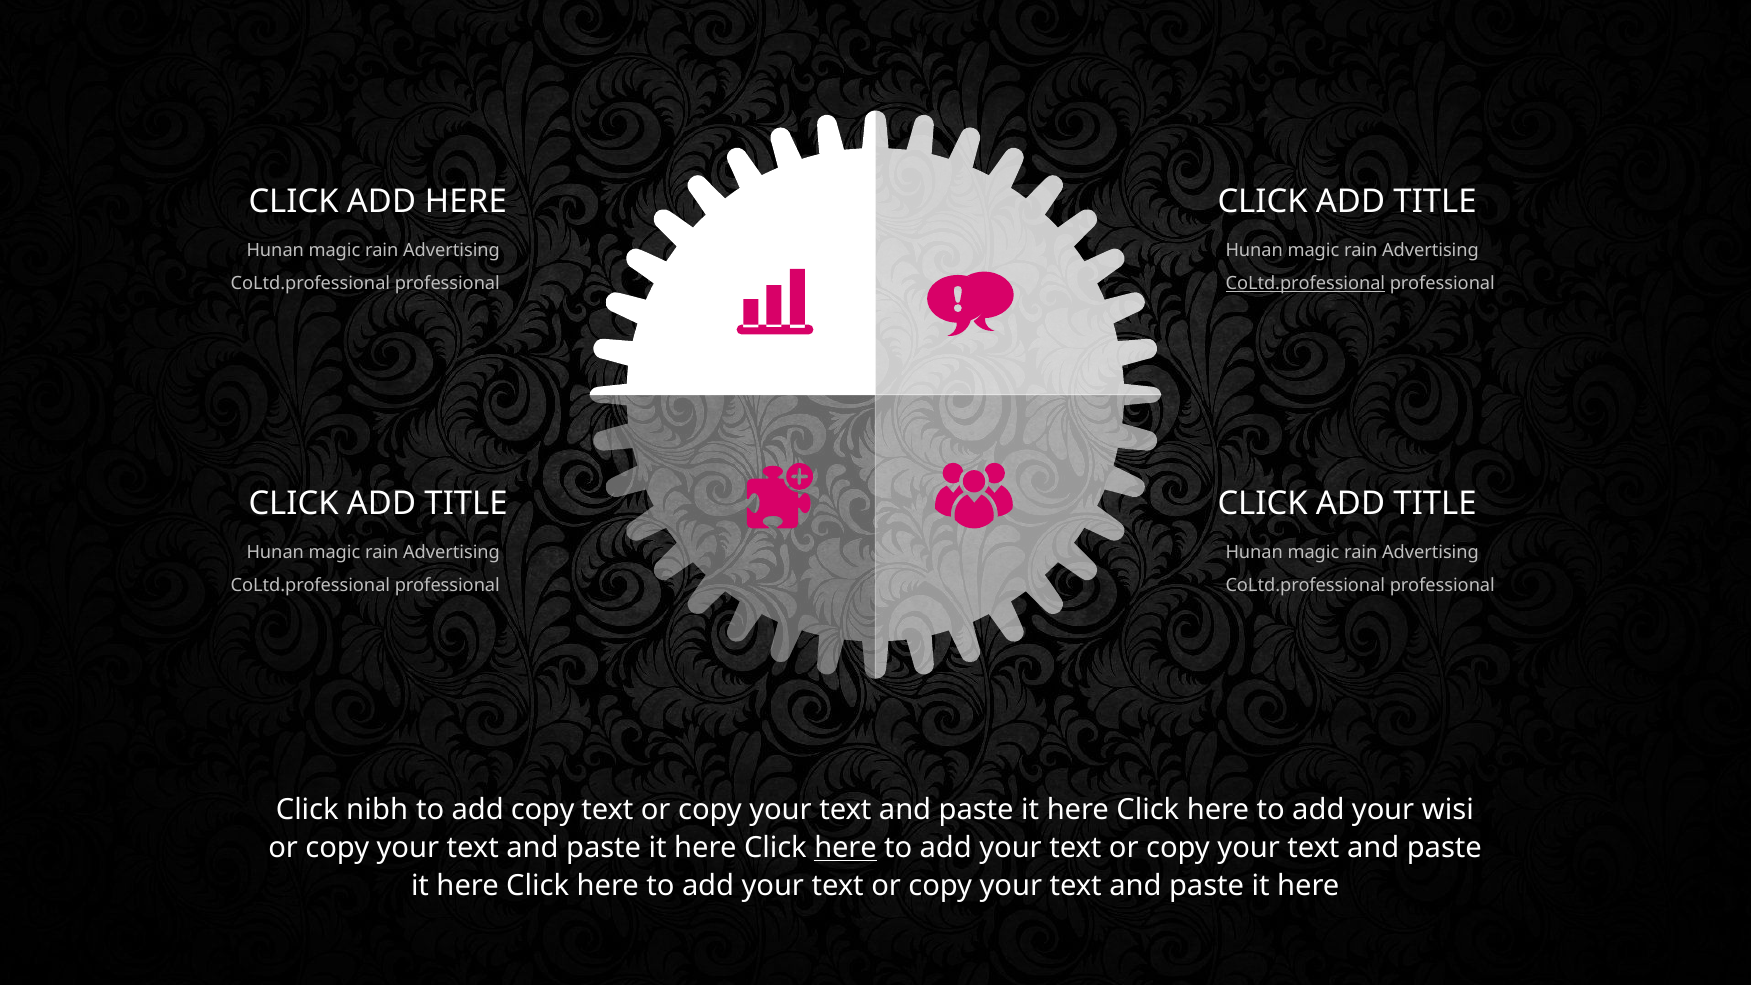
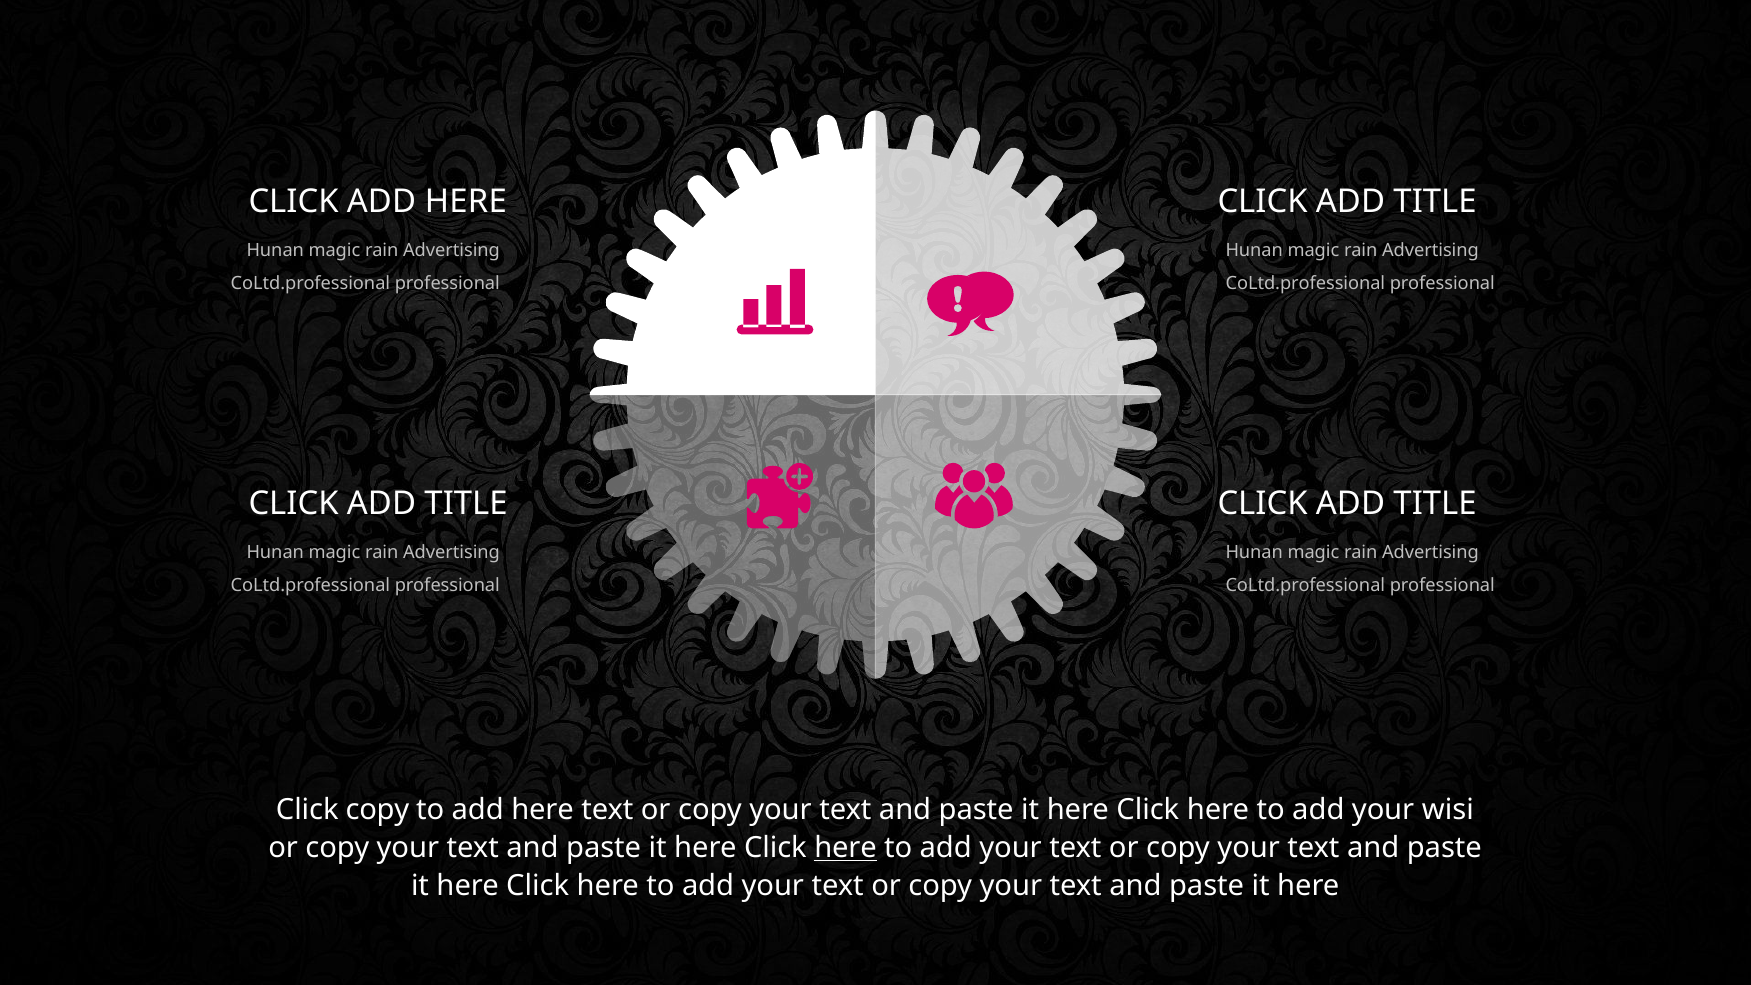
CoLtd.professional at (1305, 283) underline: present -> none
Click nibh: nibh -> copy
to add copy: copy -> here
